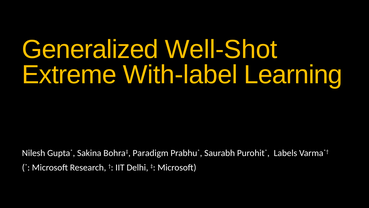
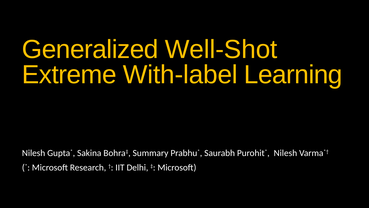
Paradigm: Paradigm -> Summary
Labels at (285, 153): Labels -> Nilesh
